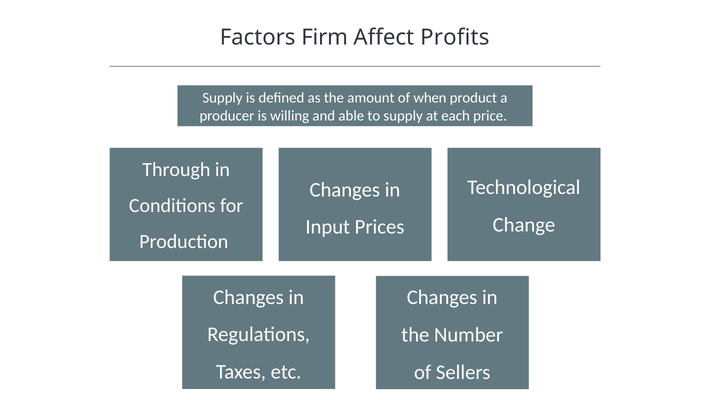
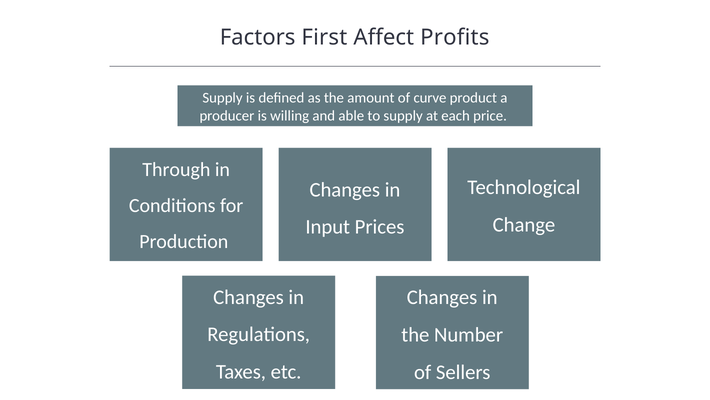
Firm: Firm -> First
when: when -> curve
